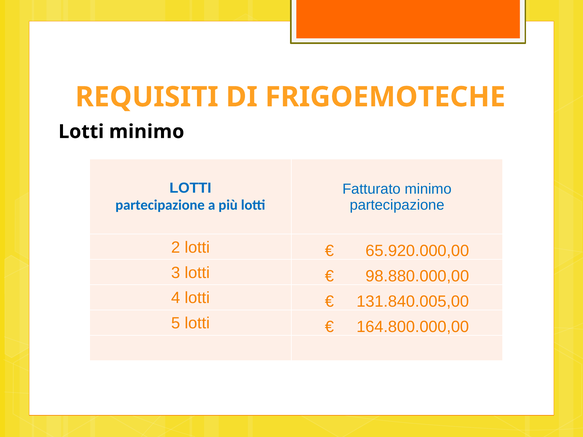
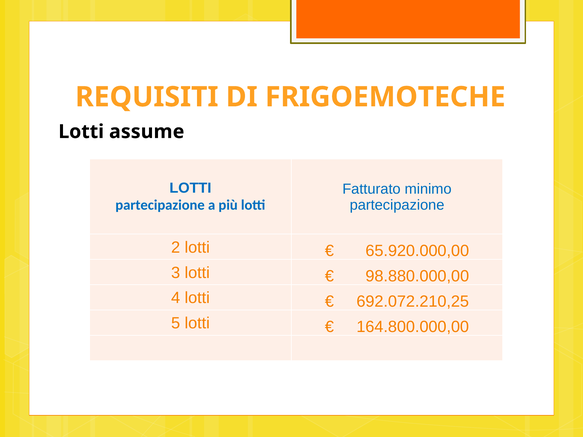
Lotti minimo: minimo -> assume
131.840.005,00: 131.840.005,00 -> 692.072.210,25
